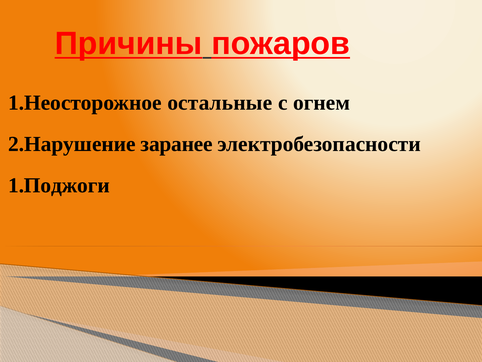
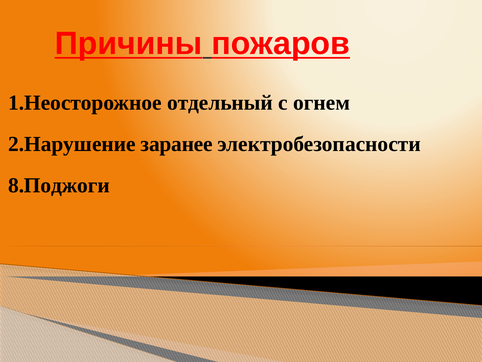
остальные: остальные -> отдельный
1.Поджоги: 1.Поджоги -> 8.Поджоги
